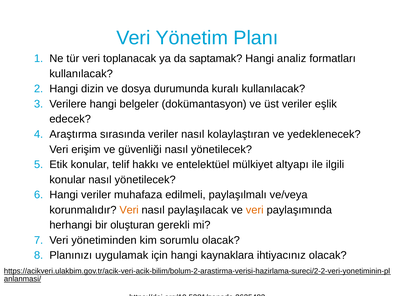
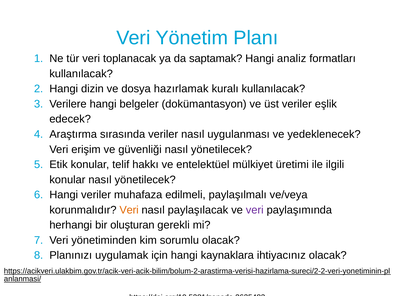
durumunda: durumunda -> hazırlamak
kolaylaştıran: kolaylaştıran -> uygulanması
altyapı: altyapı -> üretimi
veri at (255, 210) colour: orange -> purple
